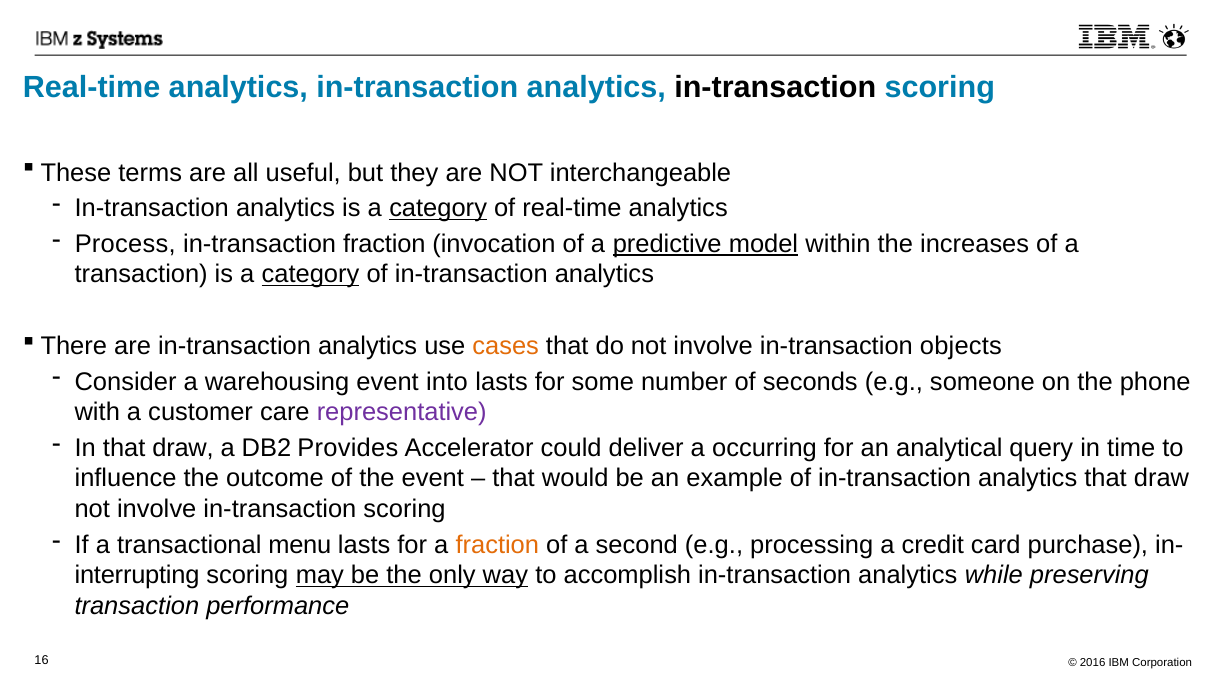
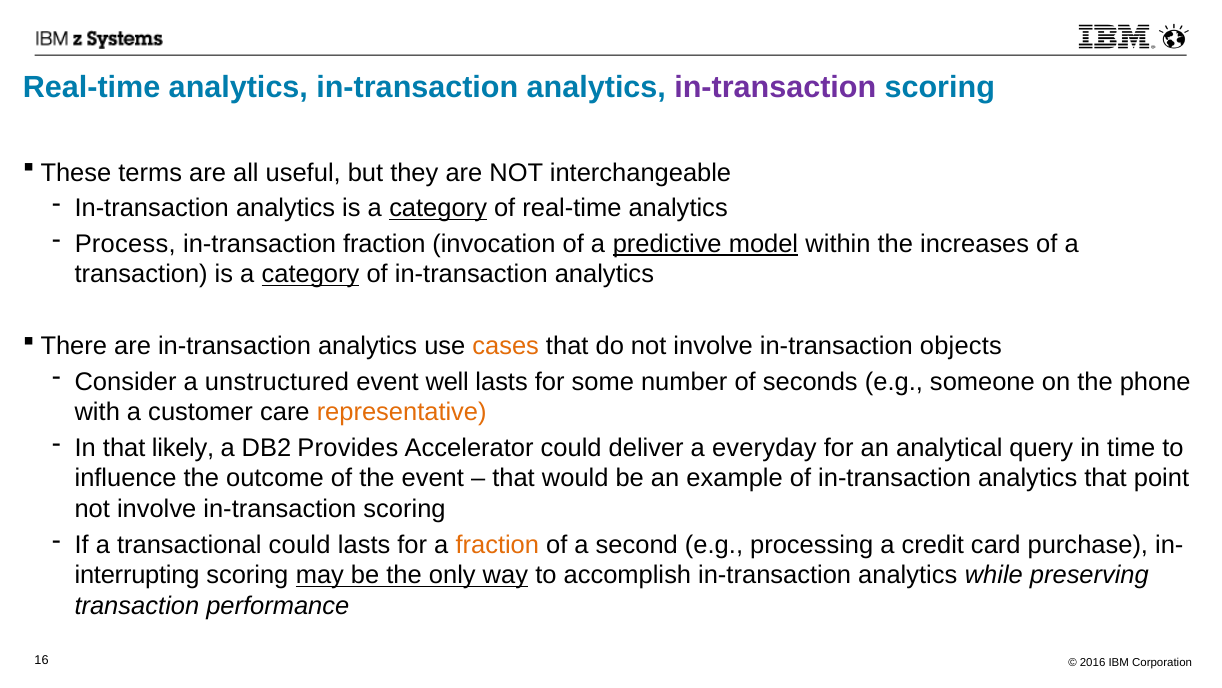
in-transaction at (775, 87) colour: black -> purple
warehousing: warehousing -> unstructured
into: into -> well
representative colour: purple -> orange
In that draw: draw -> likely
occurring: occurring -> everyday
analytics that draw: draw -> point
transactional menu: menu -> could
